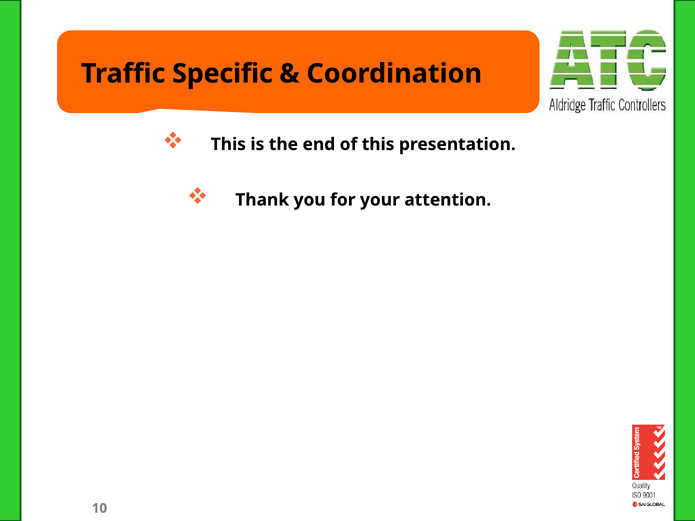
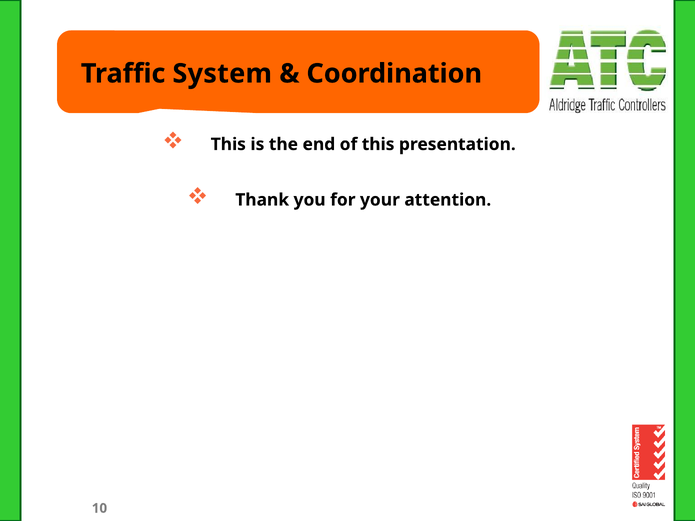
Specific: Specific -> System
